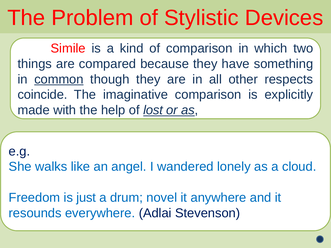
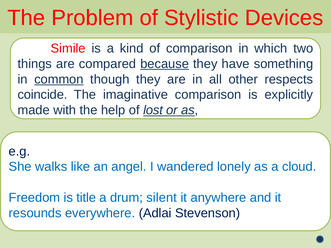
because underline: none -> present
just: just -> title
novel: novel -> silent
